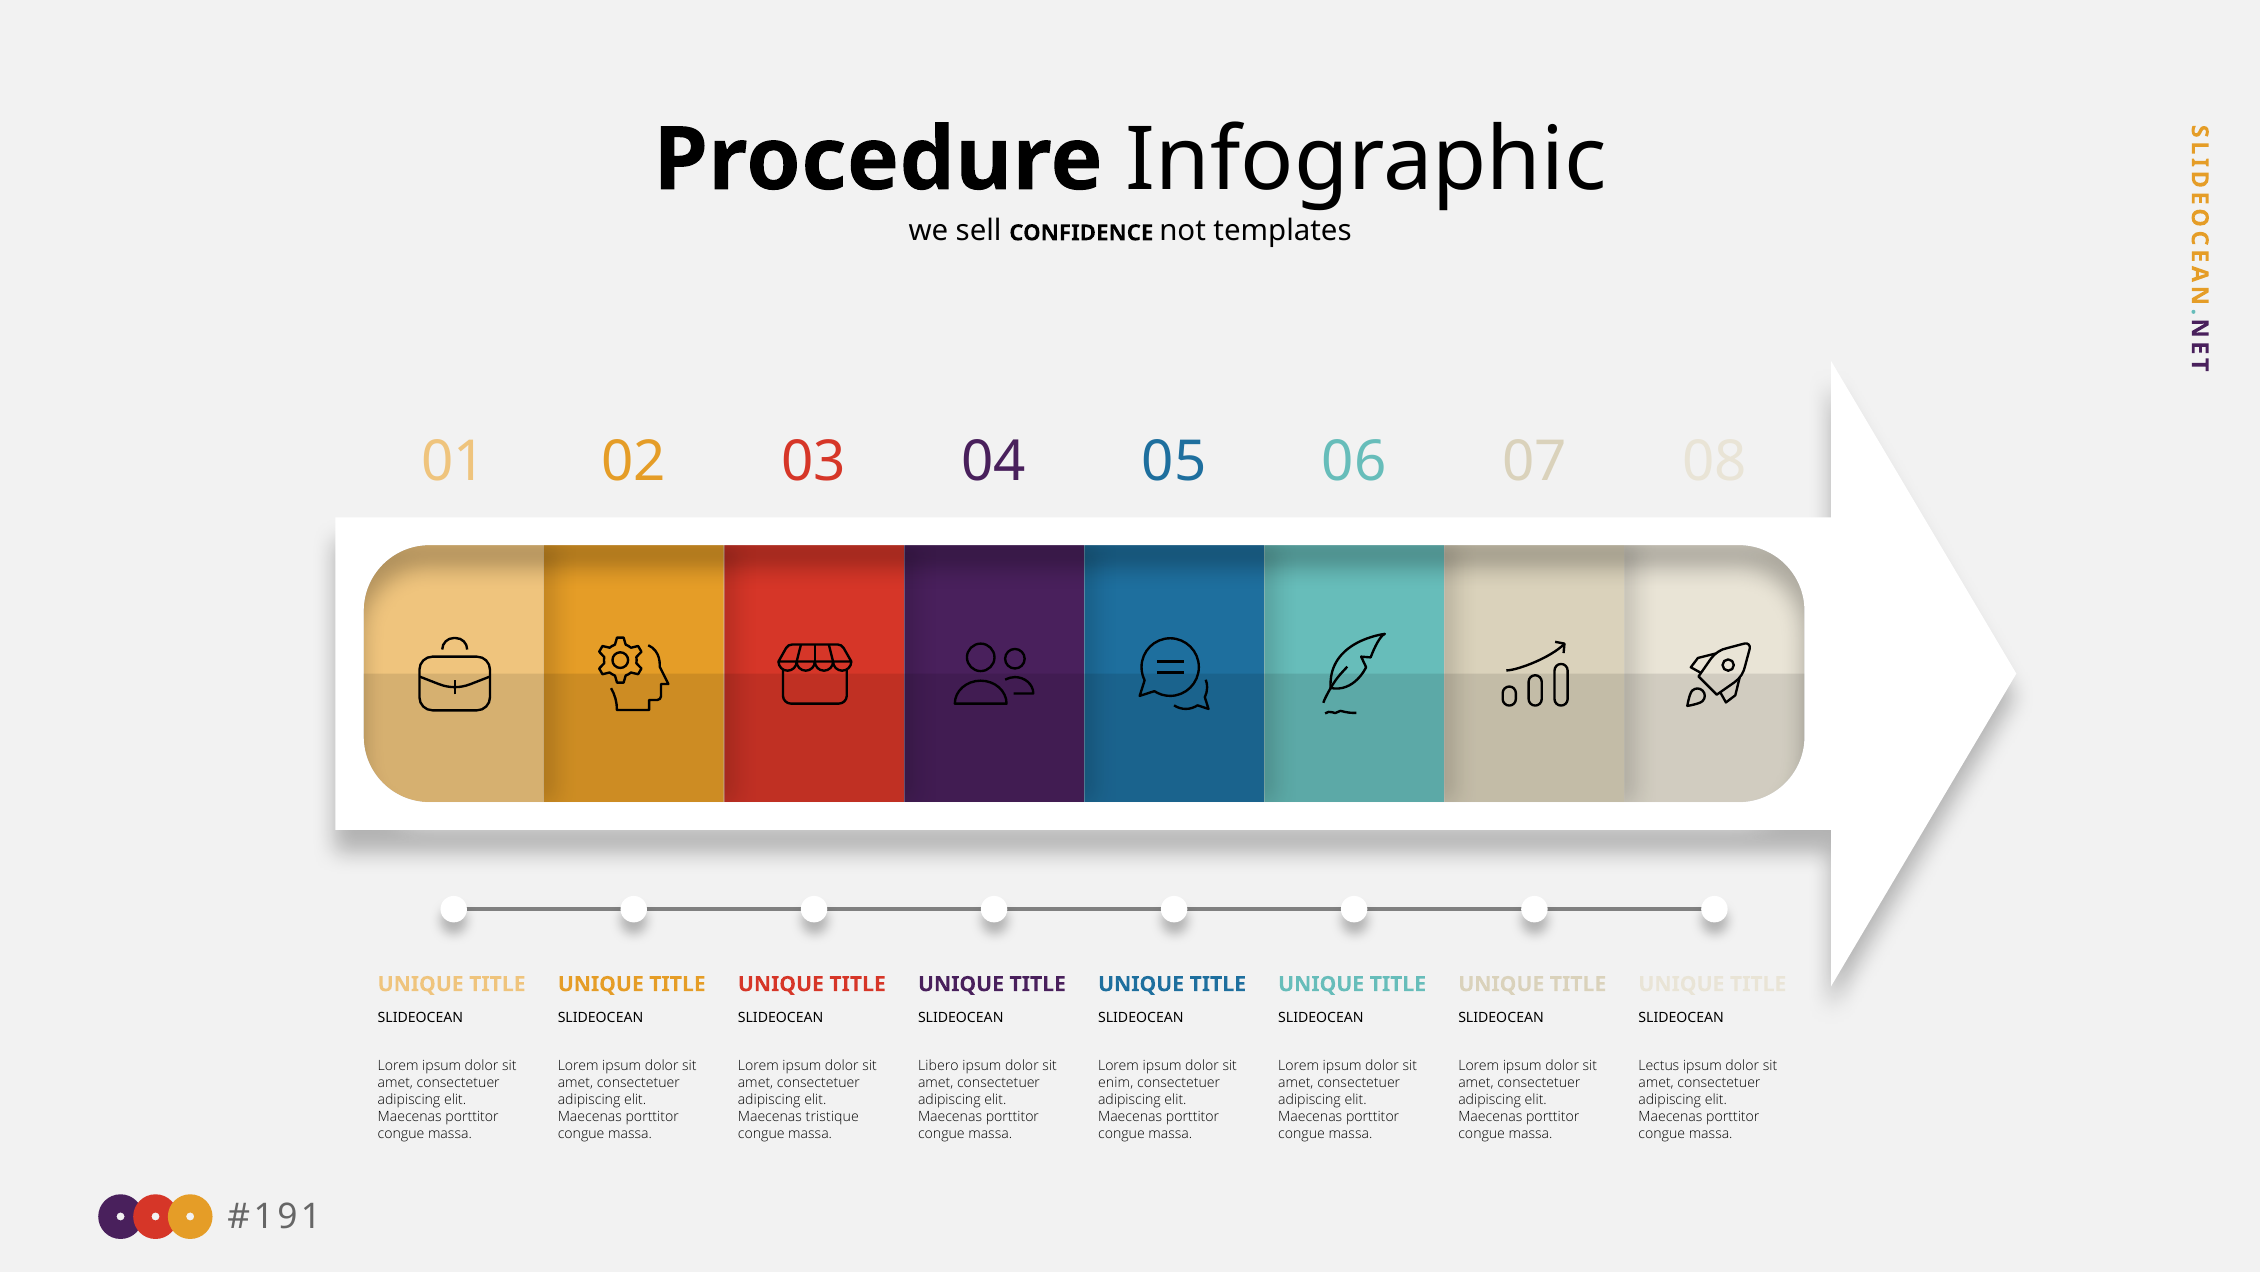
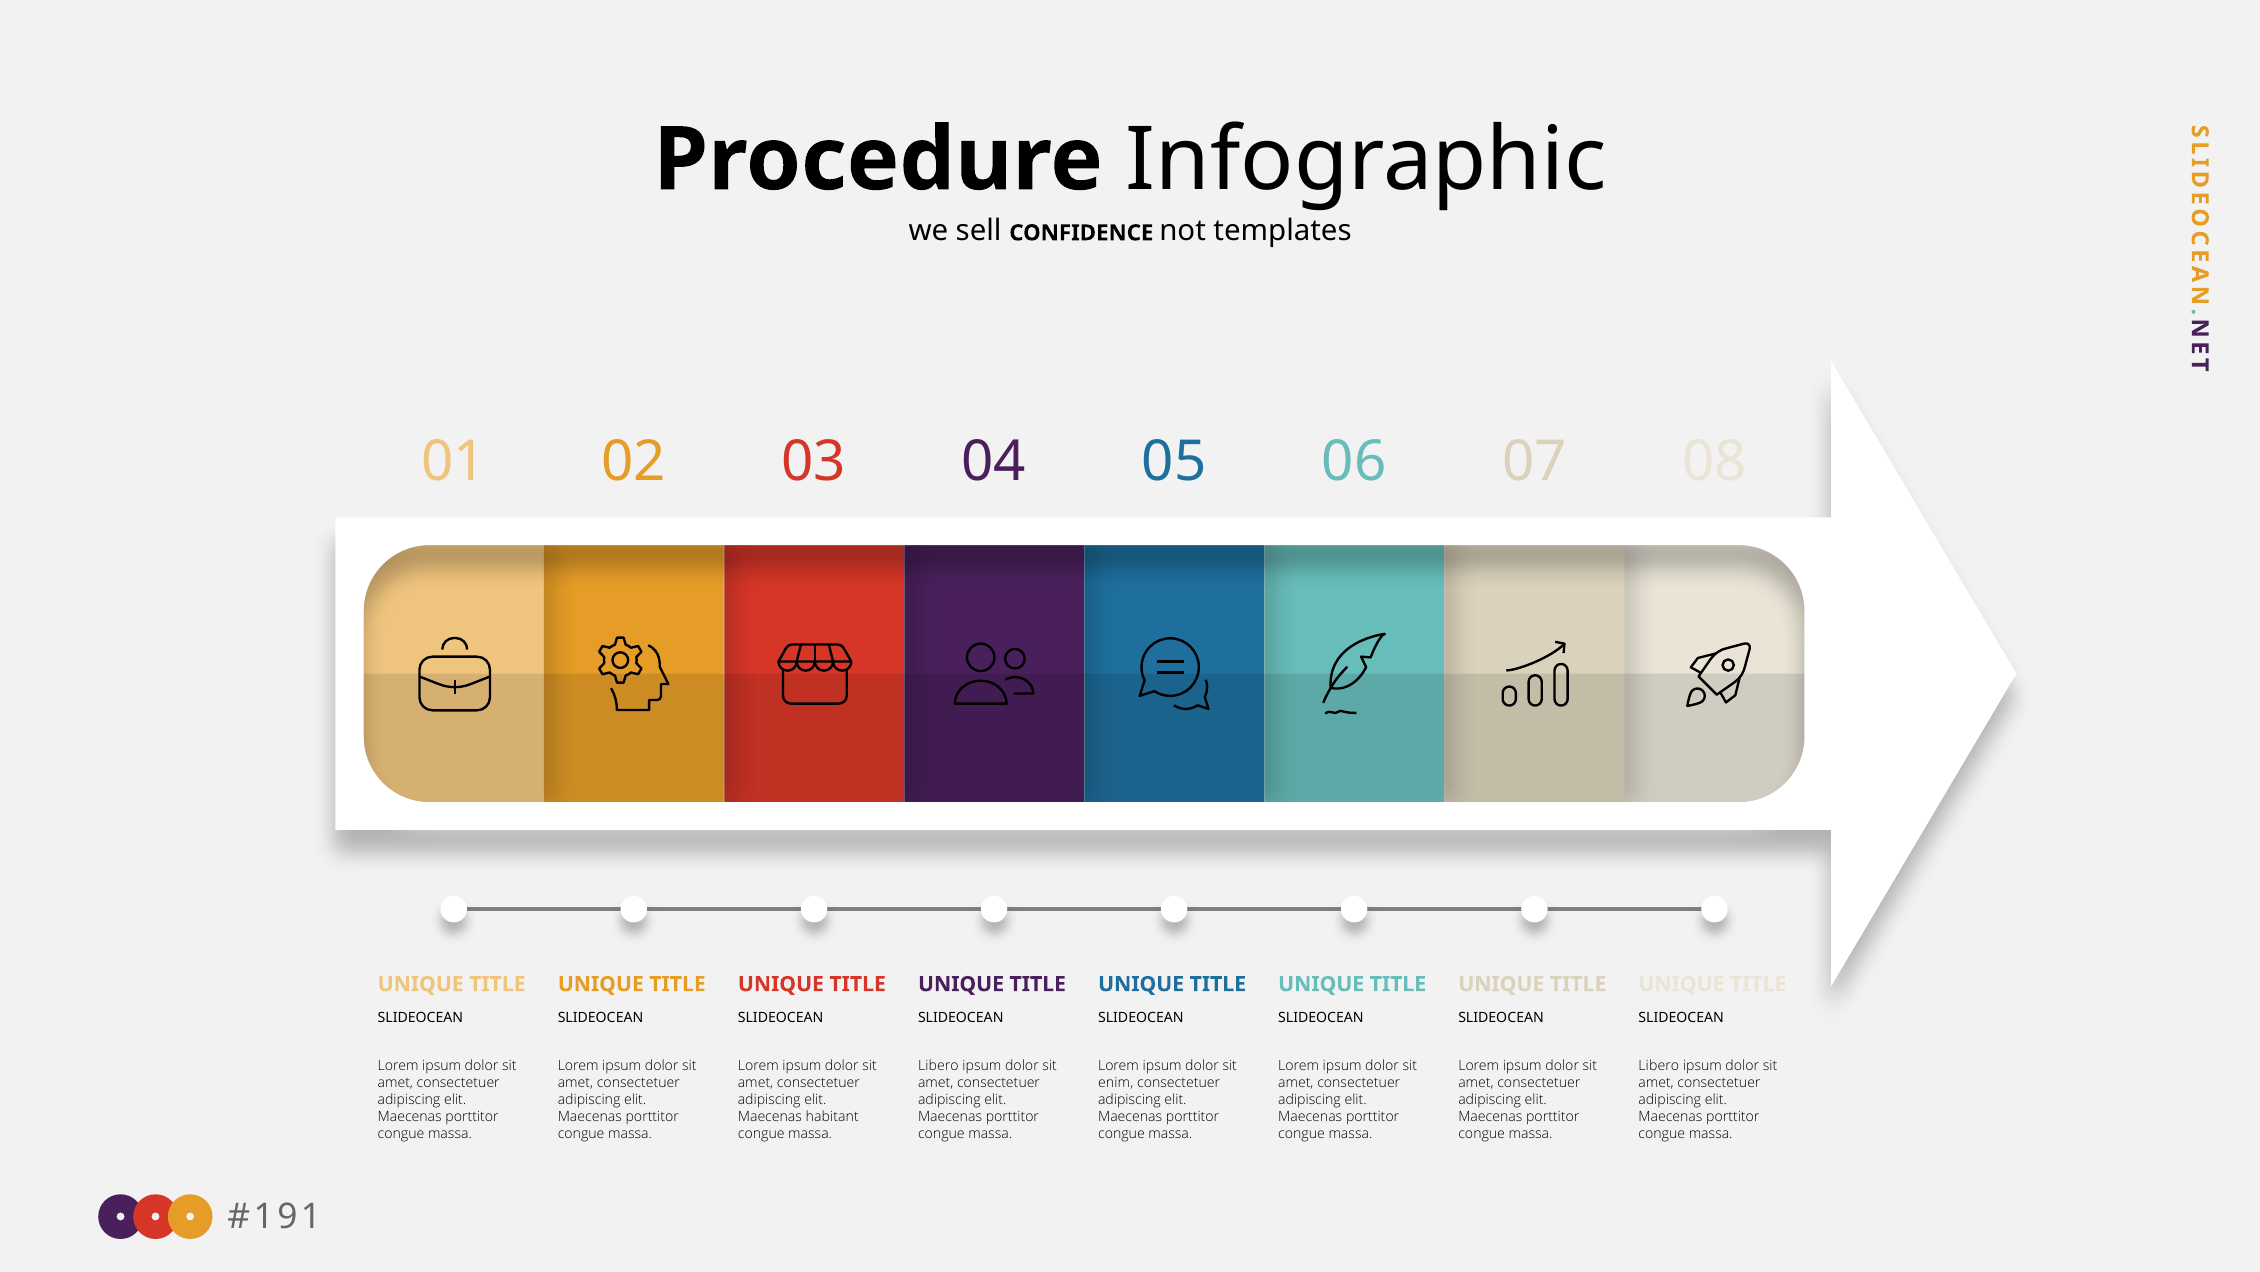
Lectus at (1659, 1066): Lectus -> Libero
tristique: tristique -> habitant
